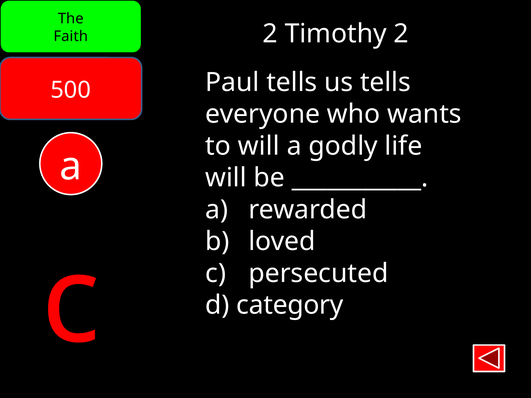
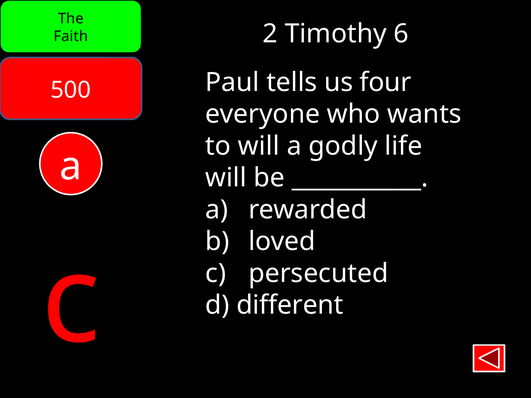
Timothy 2: 2 -> 6
us tells: tells -> four
category: category -> different
